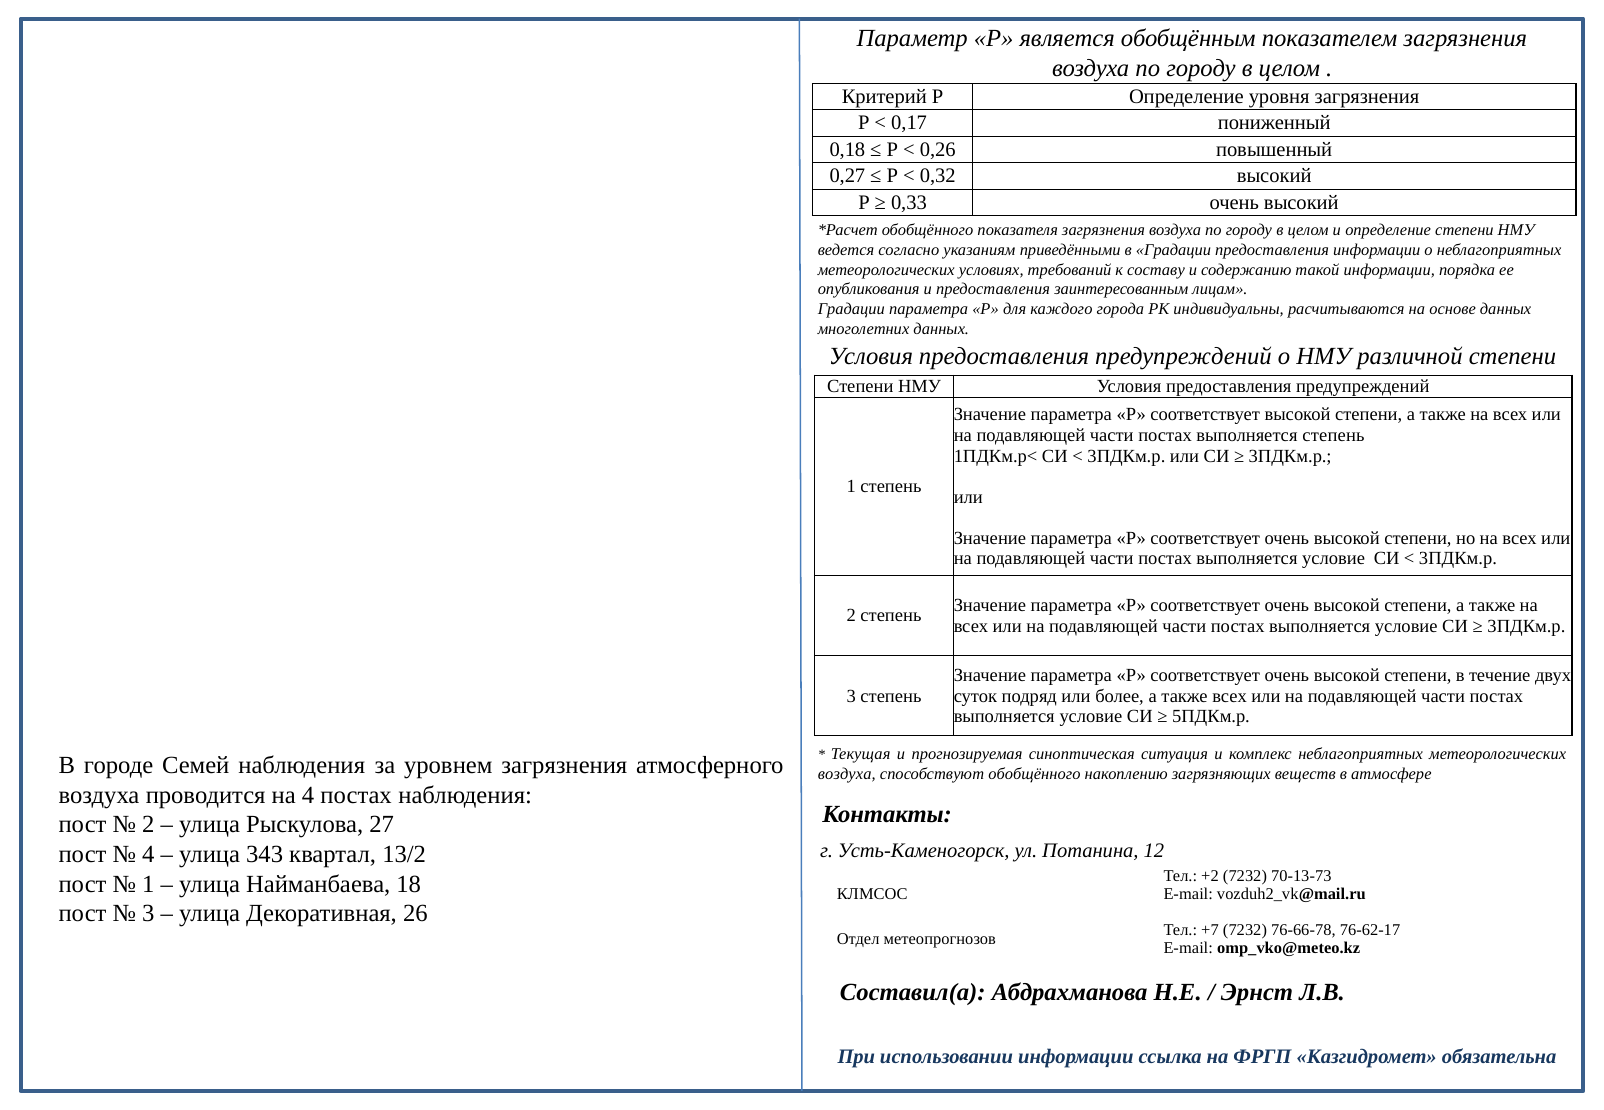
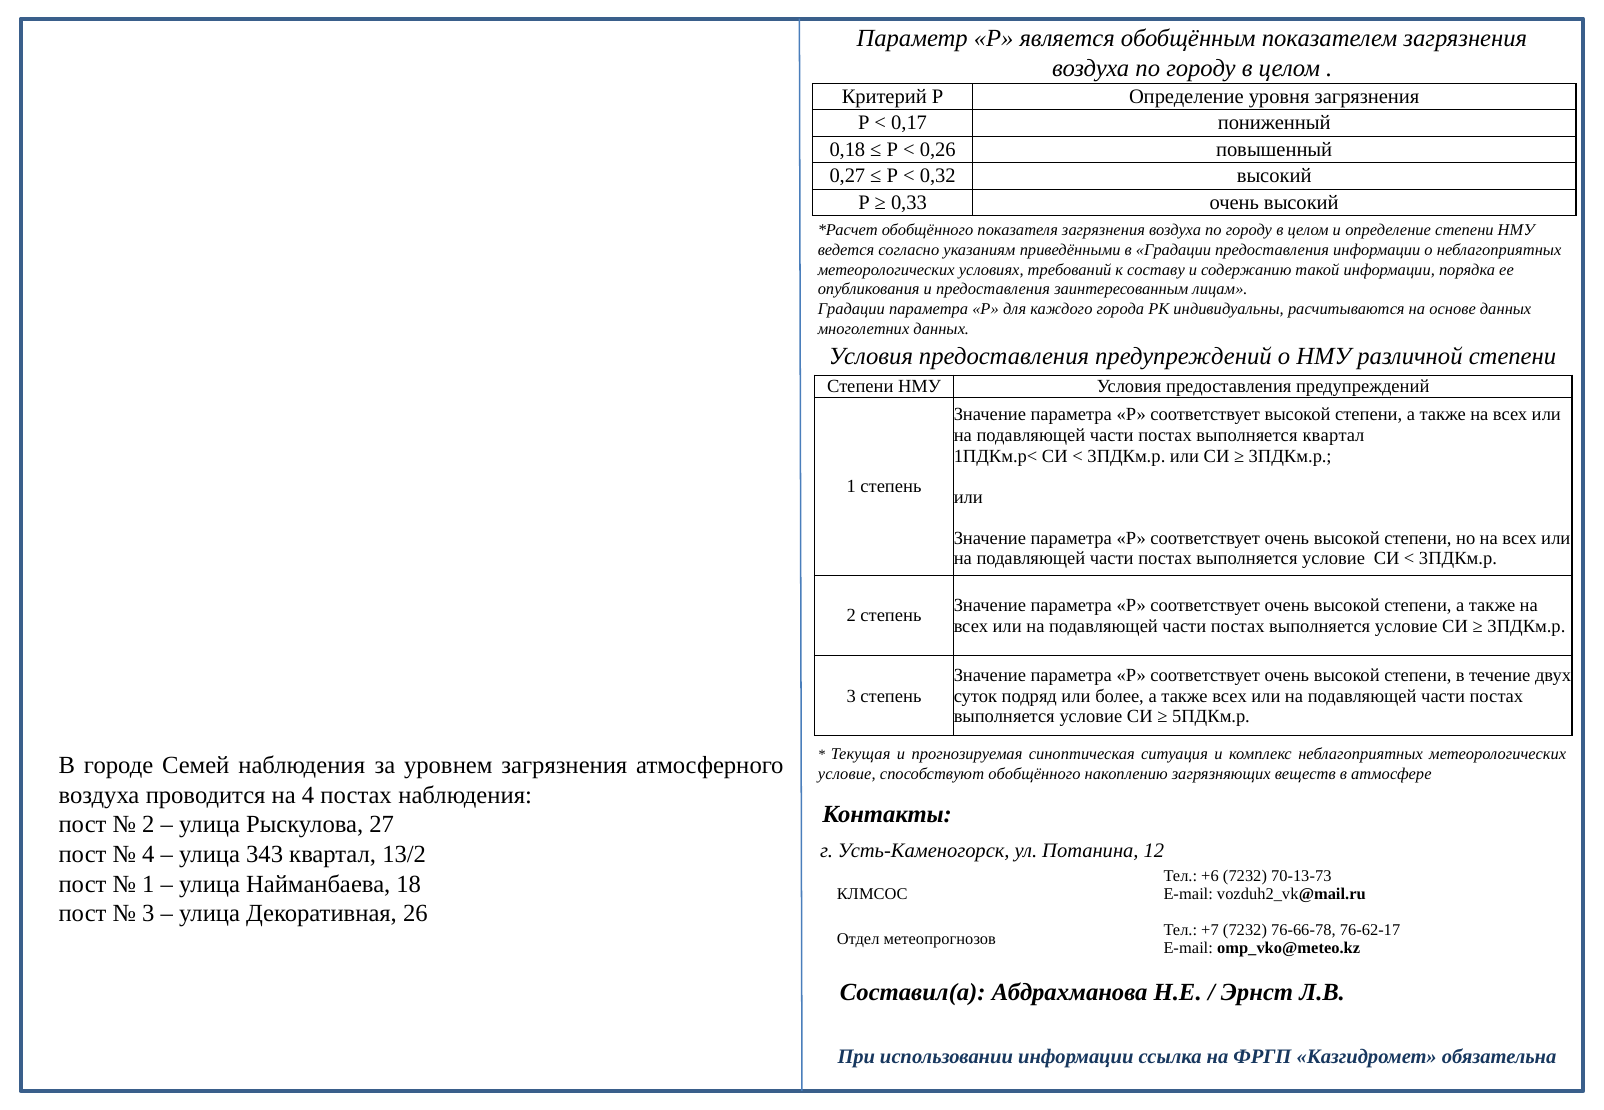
выполняется степень: степень -> квартал
воздуха at (847, 774): воздуха -> условие
+2: +2 -> +6
